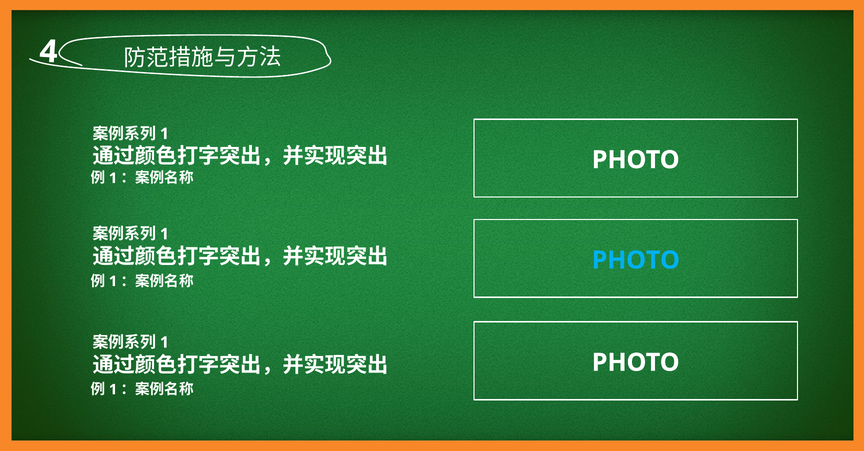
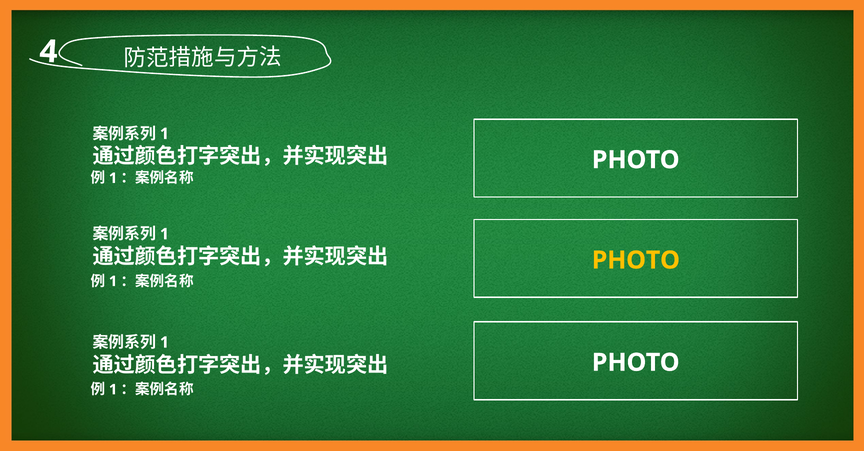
PHOTO at (636, 260) colour: light blue -> yellow
